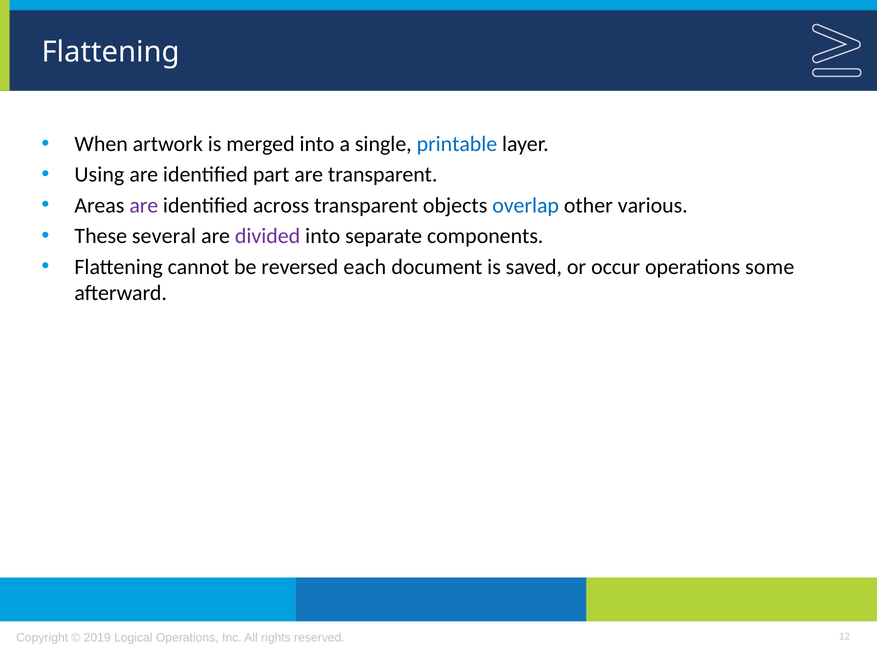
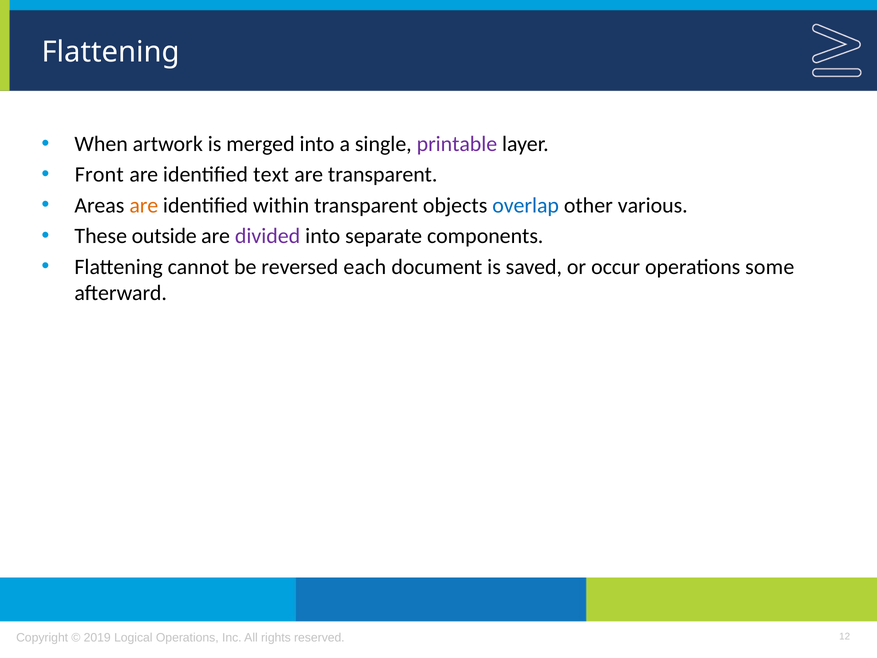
printable colour: blue -> purple
Using: Using -> Front
part: part -> text
are at (144, 205) colour: purple -> orange
across: across -> within
several: several -> outside
